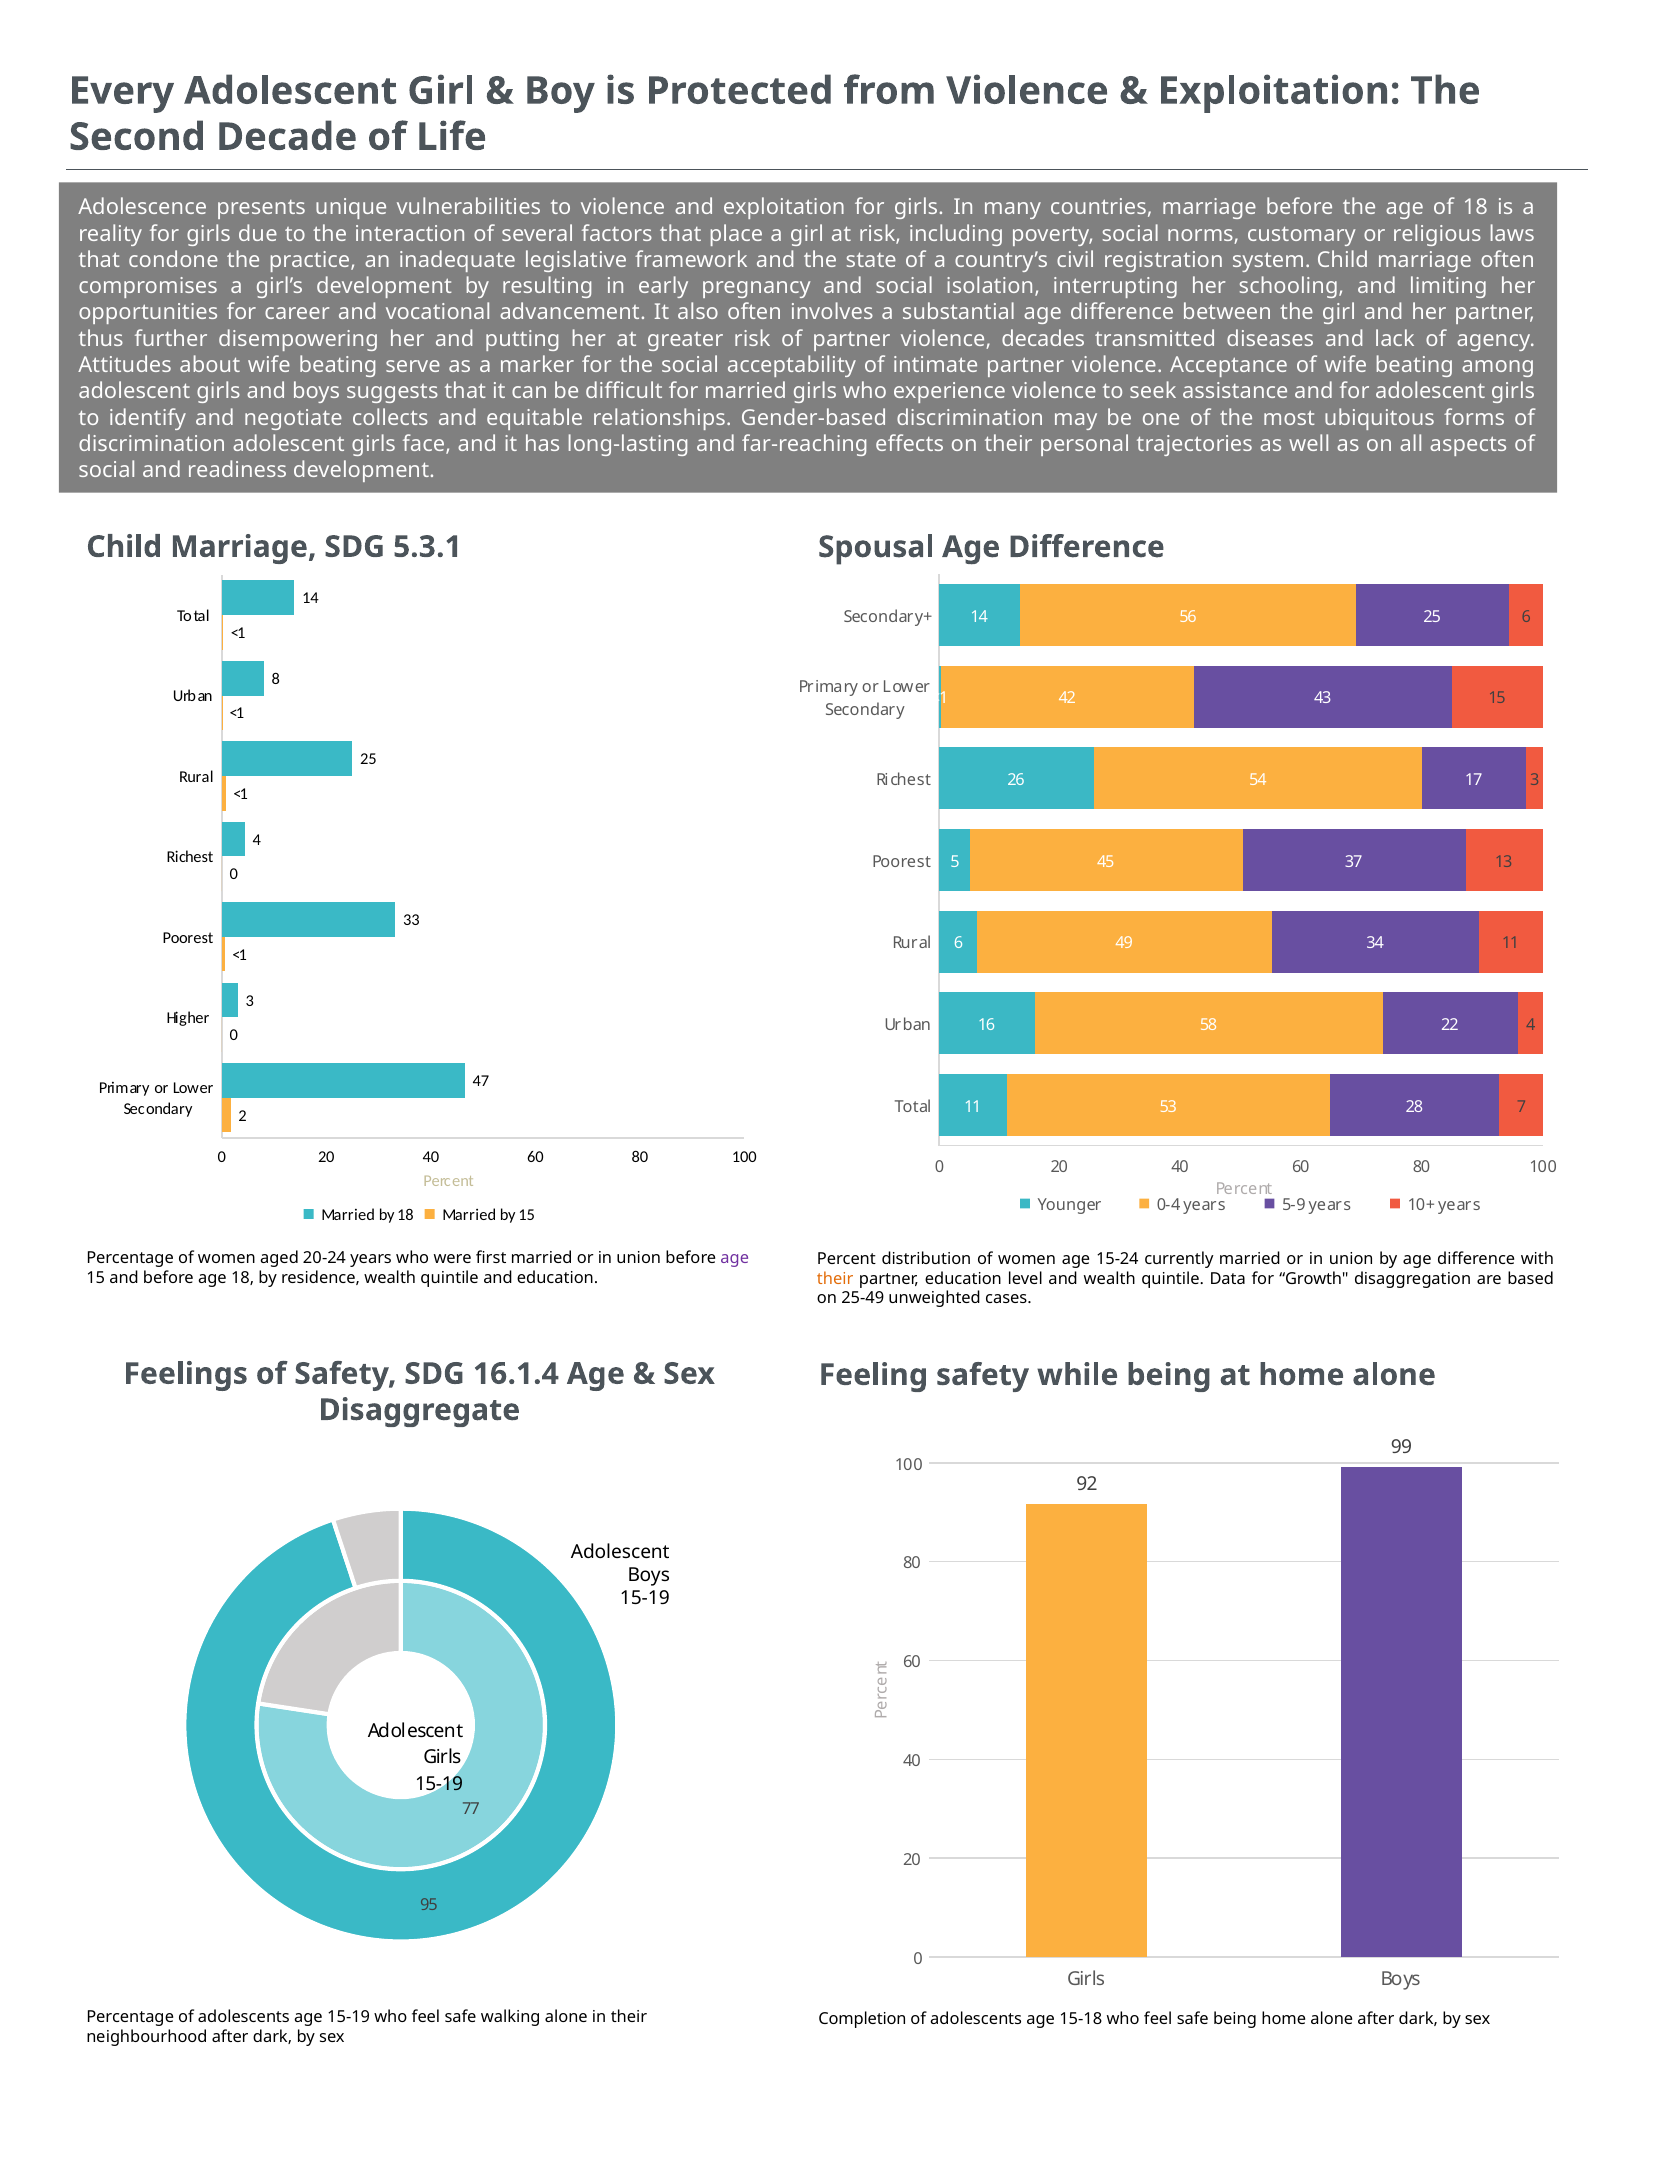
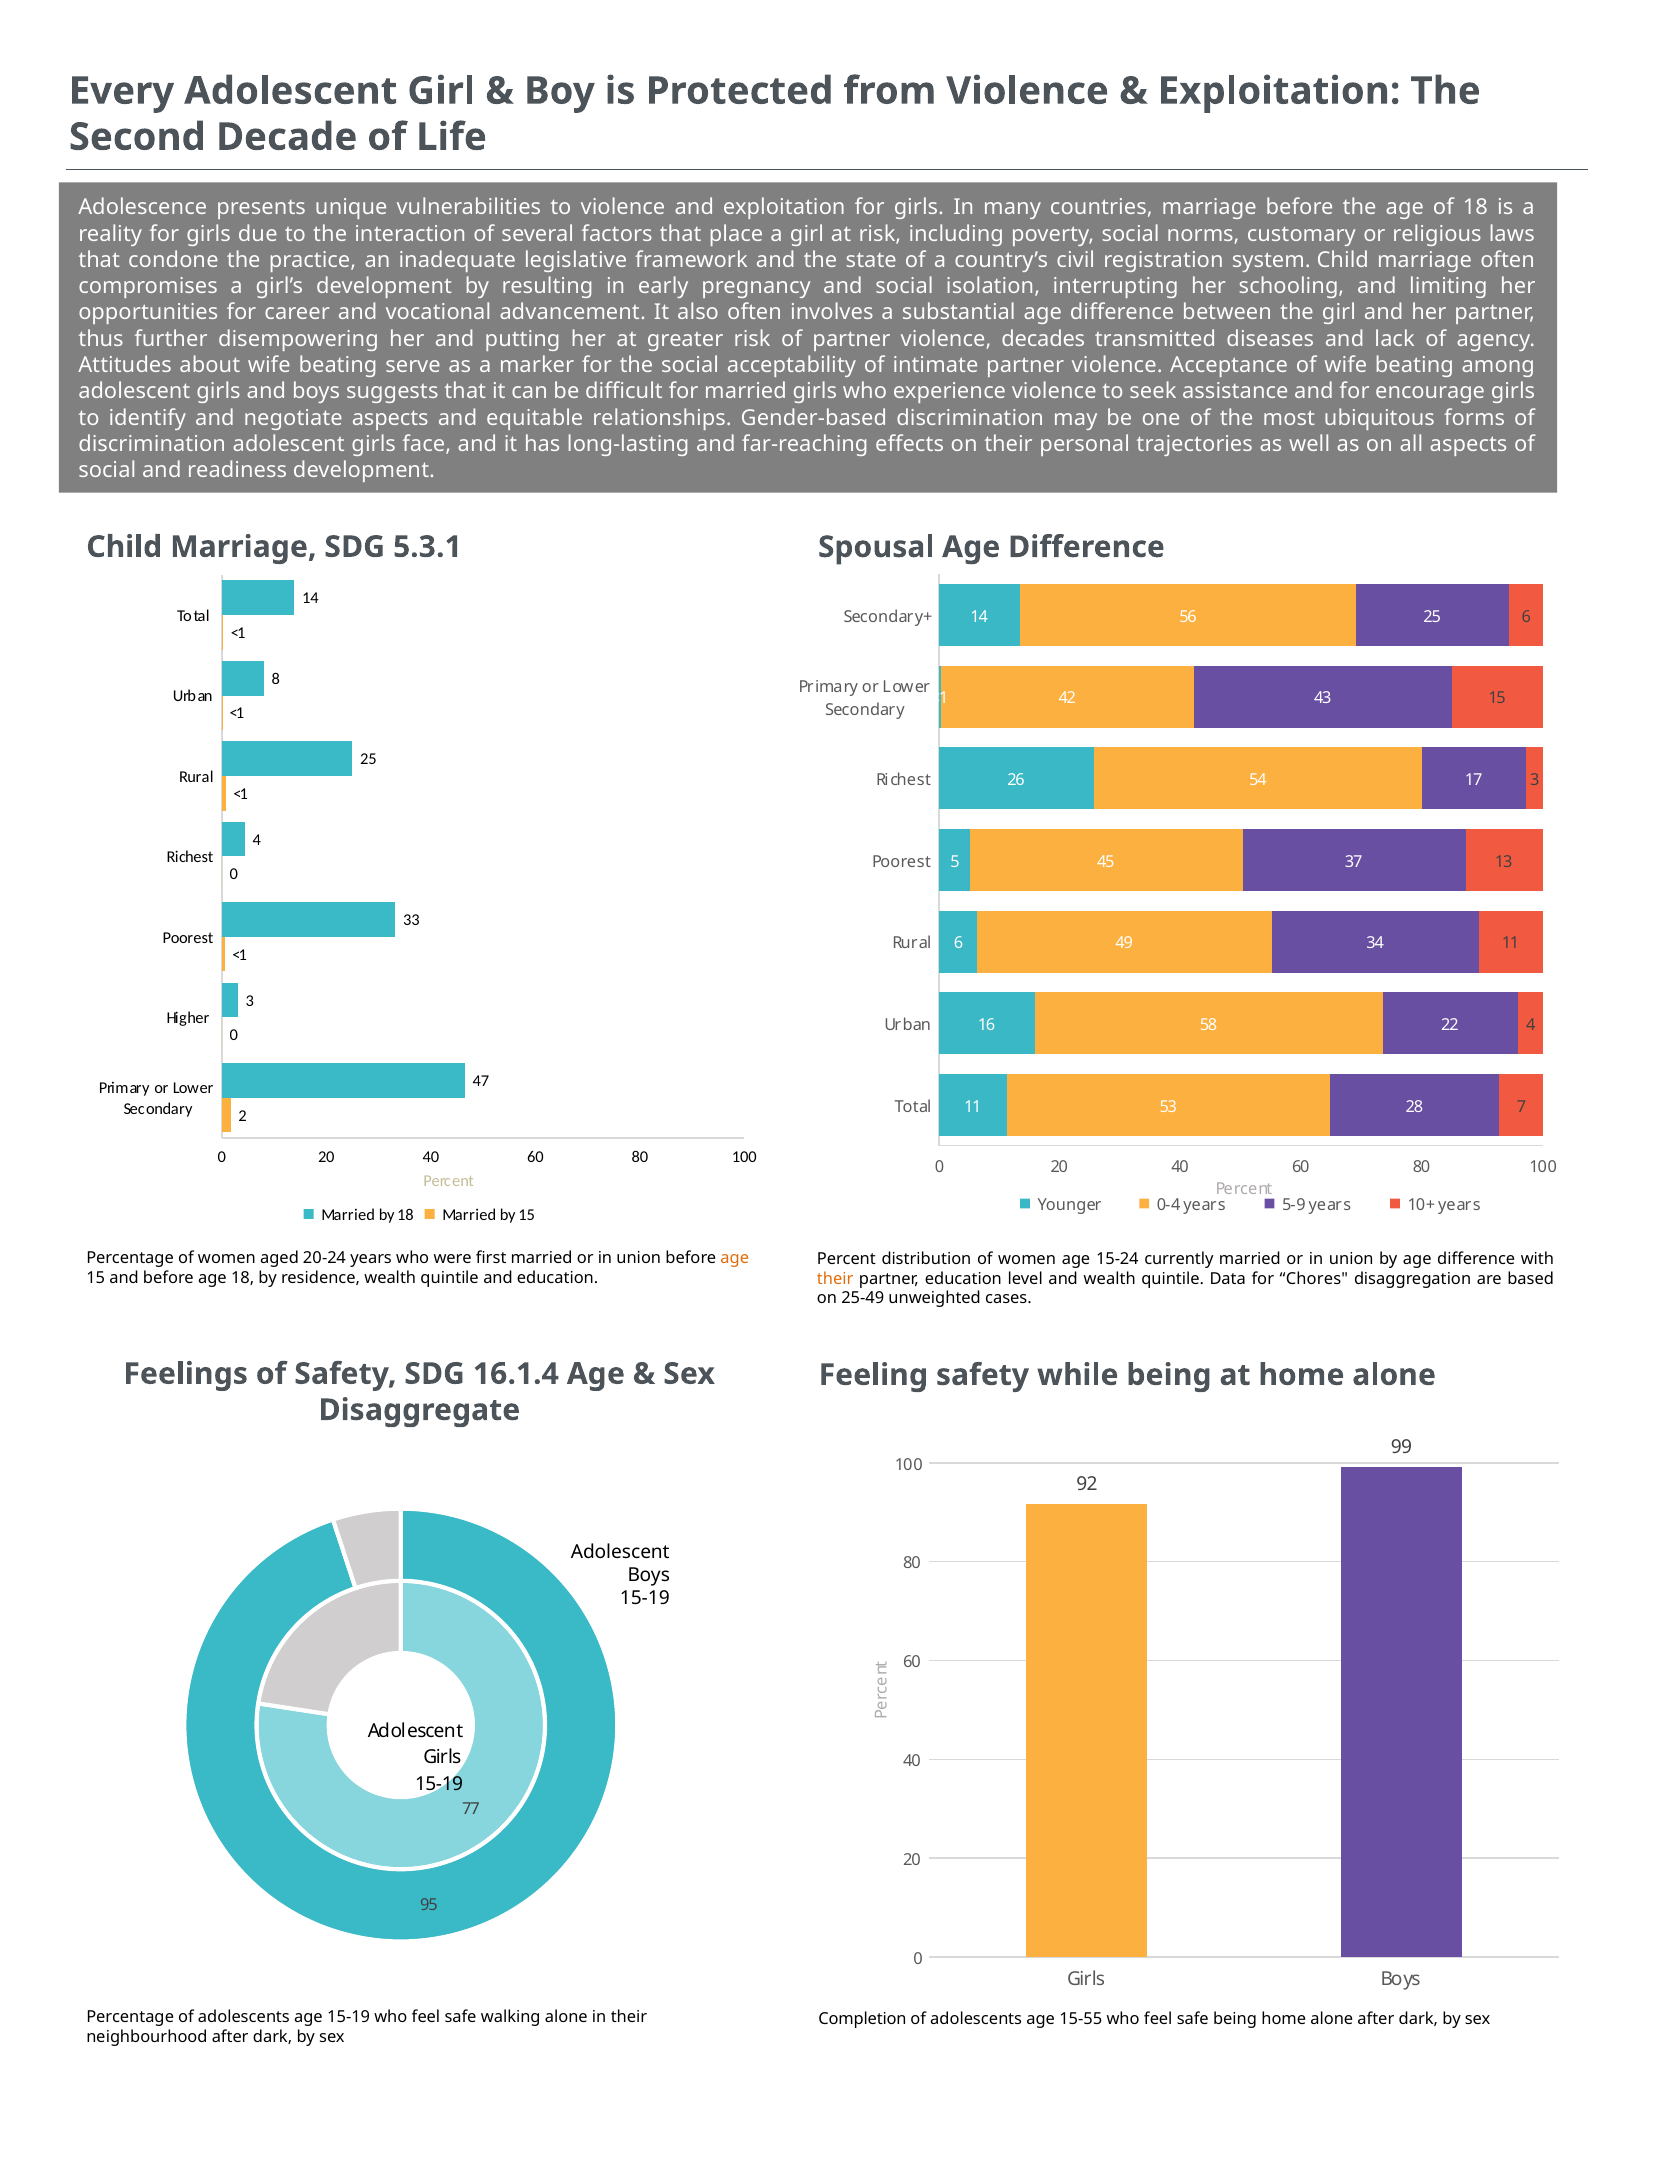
for adolescent: adolescent -> encourage
negotiate collects: collects -> aspects
age at (735, 1259) colour: purple -> orange
Growth: Growth -> Chores
15-18: 15-18 -> 15-55
